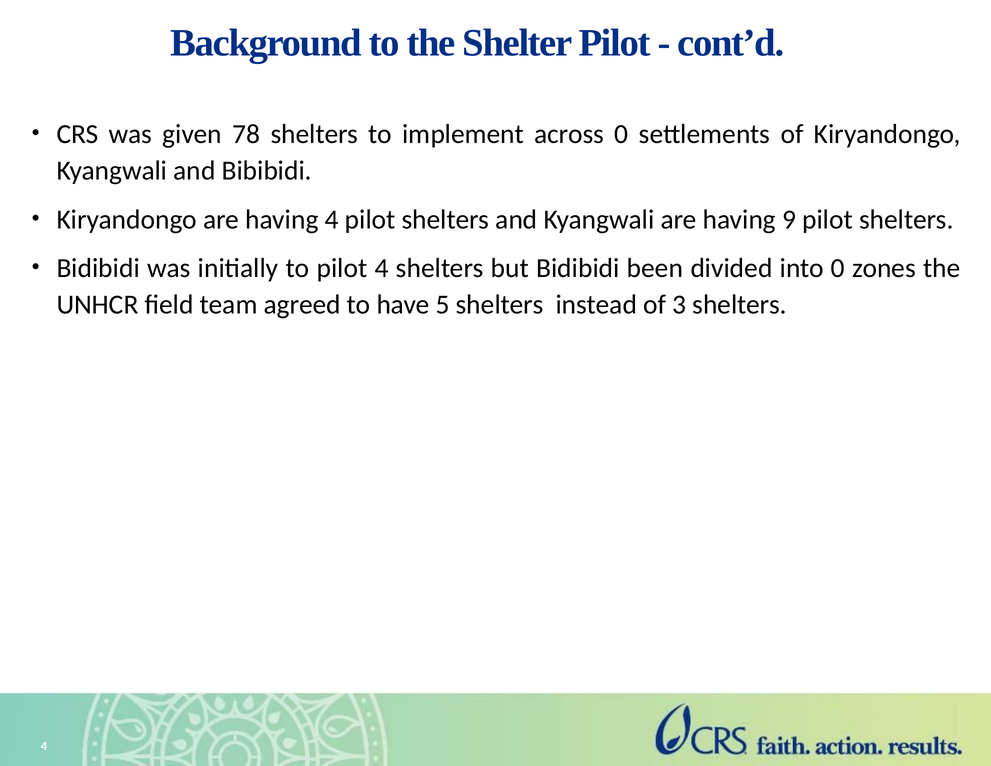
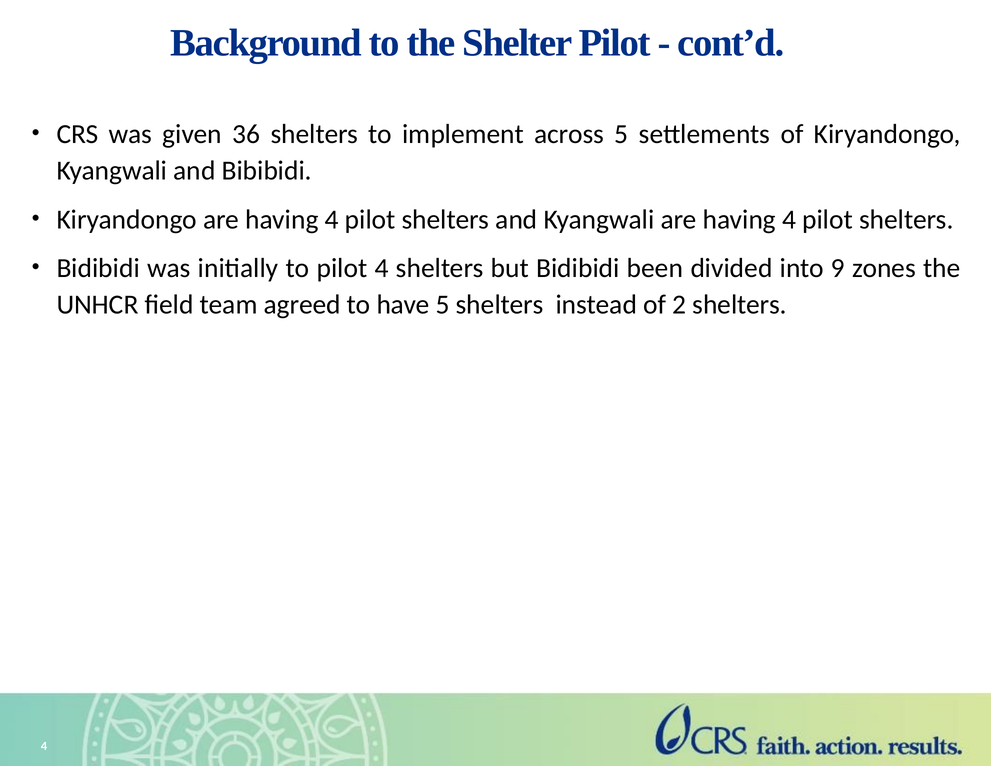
78: 78 -> 36
across 0: 0 -> 5
Kyangwali are having 9: 9 -> 4
into 0: 0 -> 9
3: 3 -> 2
